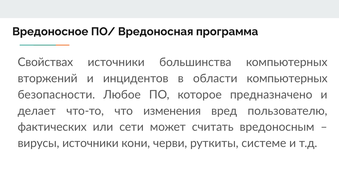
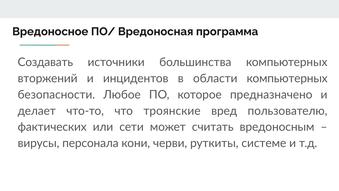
Свойствах: Свойствах -> Создавать
изменения: изменения -> троянские
вирусы источники: источники -> персонала
